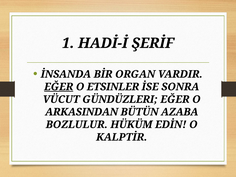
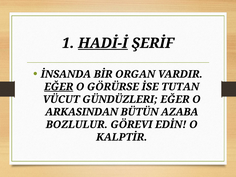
HADİ-İ underline: none -> present
ETSINLER: ETSINLER -> GÖRÜRSE
SONRA: SONRA -> TUTAN
HÜKÜM: HÜKÜM -> GÖREVI
